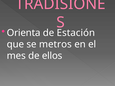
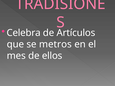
Orienta: Orienta -> Celebra
Estación: Estación -> Artículos
